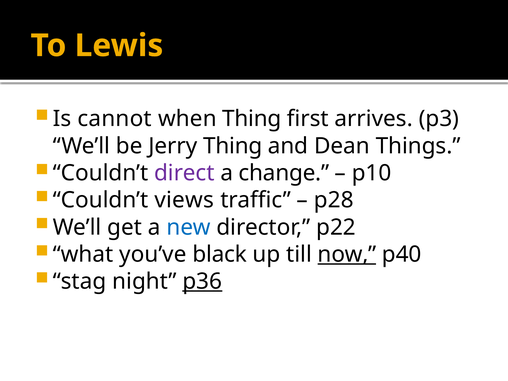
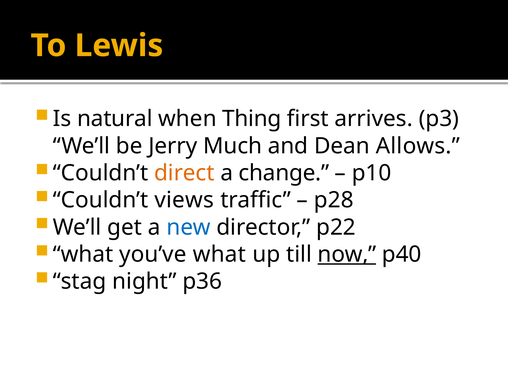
cannot: cannot -> natural
Jerry Thing: Thing -> Much
Things: Things -> Allows
direct colour: purple -> orange
you’ve black: black -> what
p36 underline: present -> none
